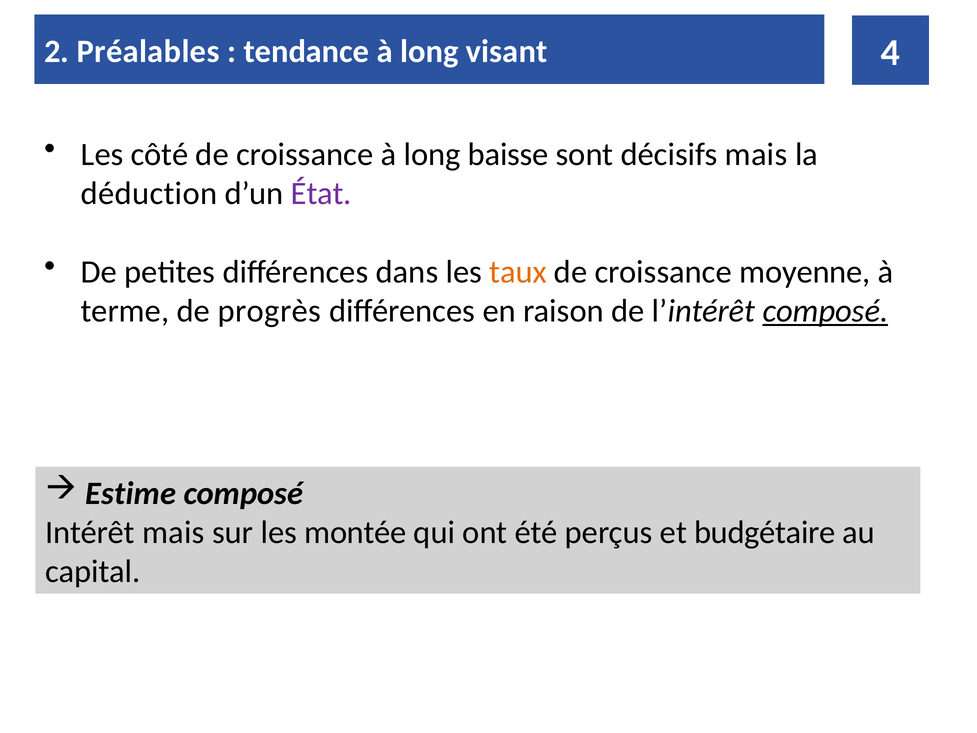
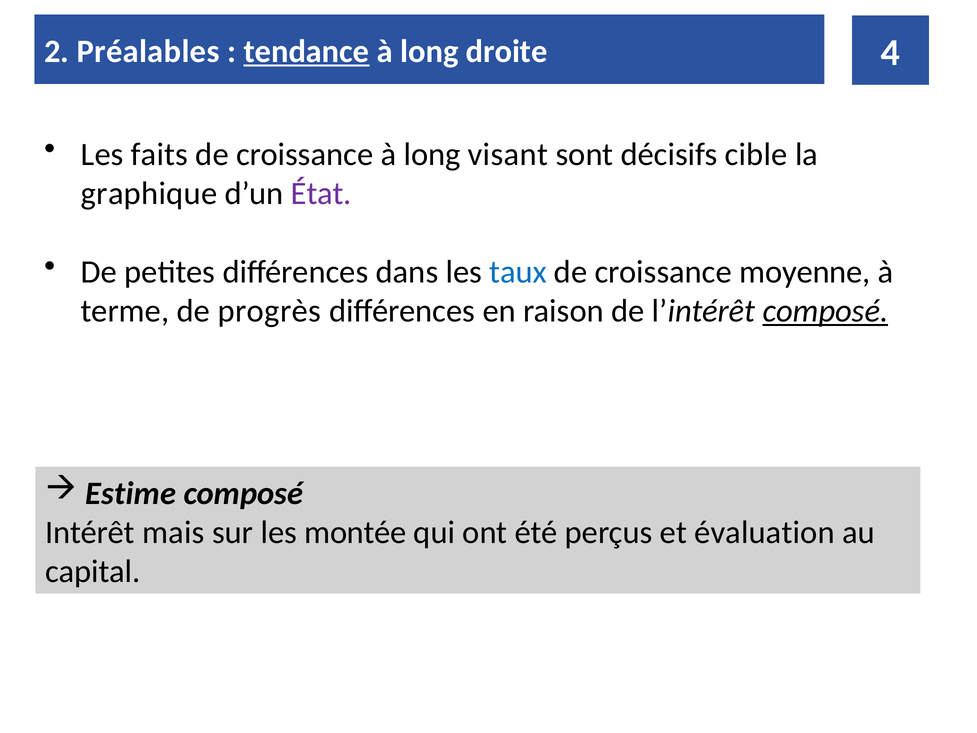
tendance underline: none -> present
visant: visant -> droite
côté: côté -> faits
baisse: baisse -> visant
décisifs mais: mais -> cible
déduction: déduction -> graphique
taux colour: orange -> blue
budgétaire: budgétaire -> évaluation
